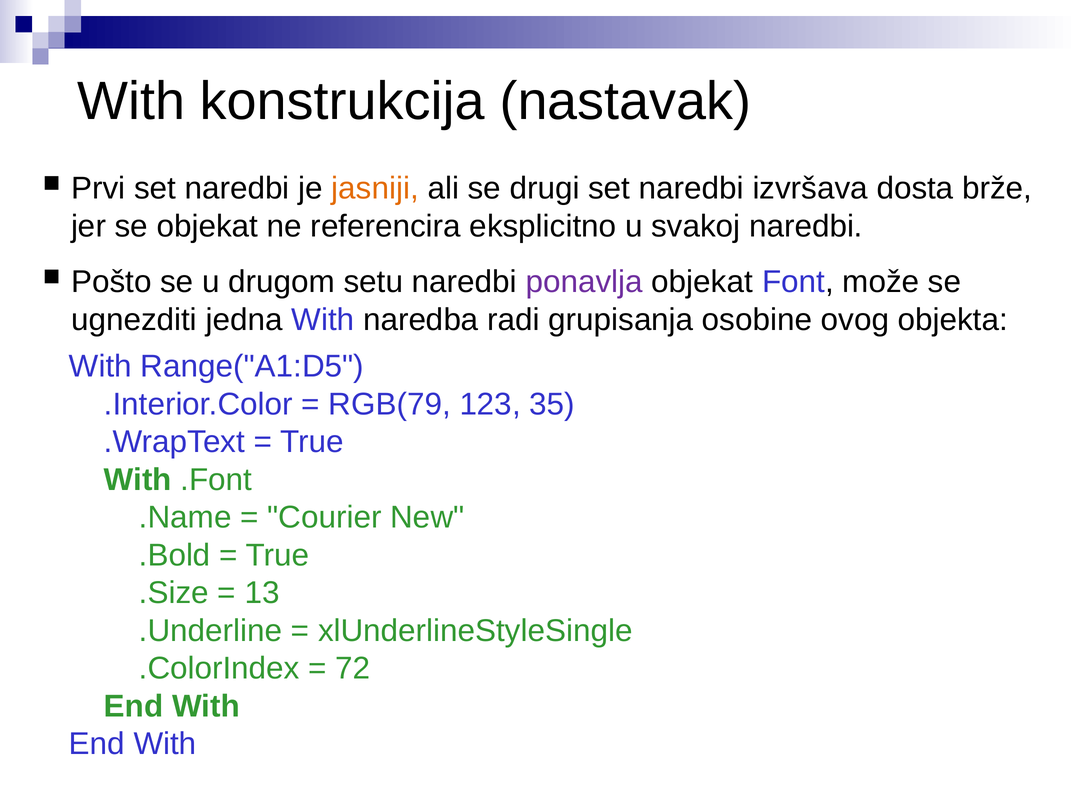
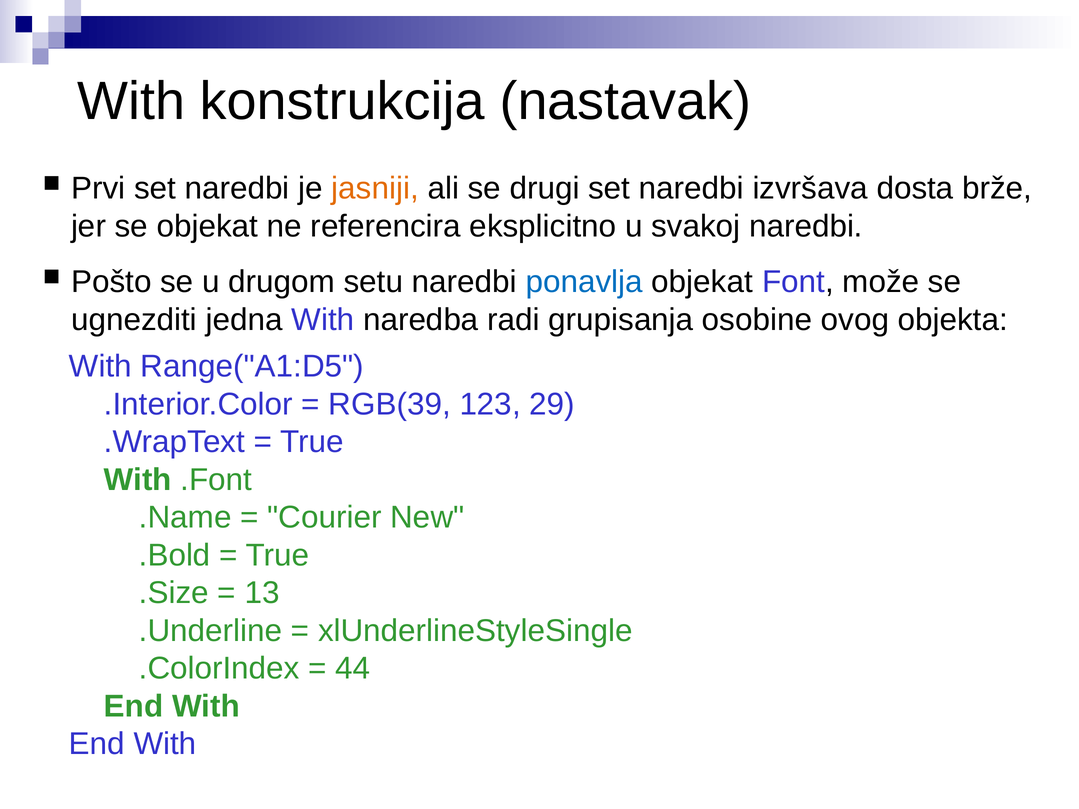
ponavlja colour: purple -> blue
RGB(79: RGB(79 -> RGB(39
35: 35 -> 29
72: 72 -> 44
